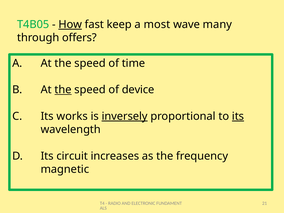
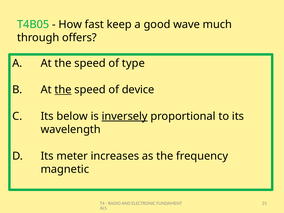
How underline: present -> none
most: most -> good
many: many -> much
time: time -> type
works: works -> below
its at (238, 116) underline: present -> none
circuit: circuit -> meter
